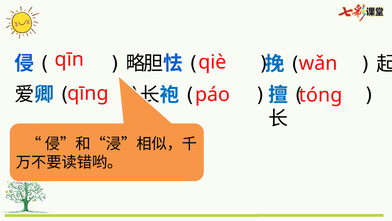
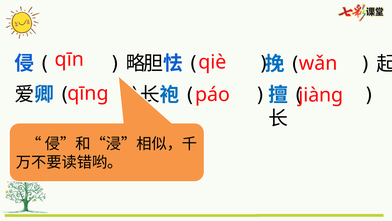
tóng: tóng -> jiàng
